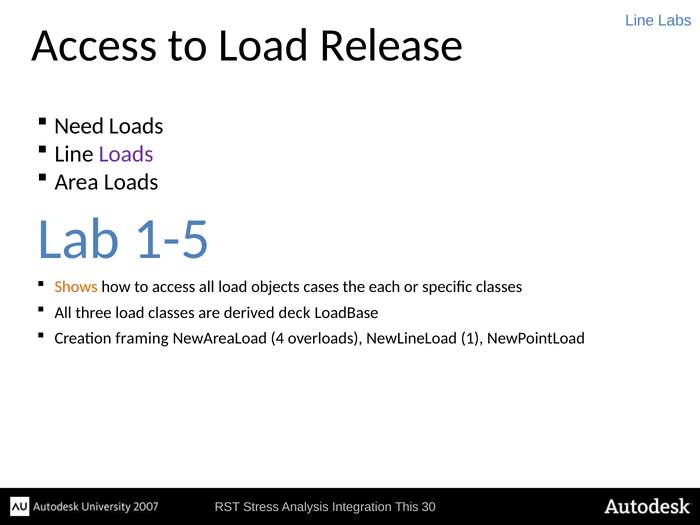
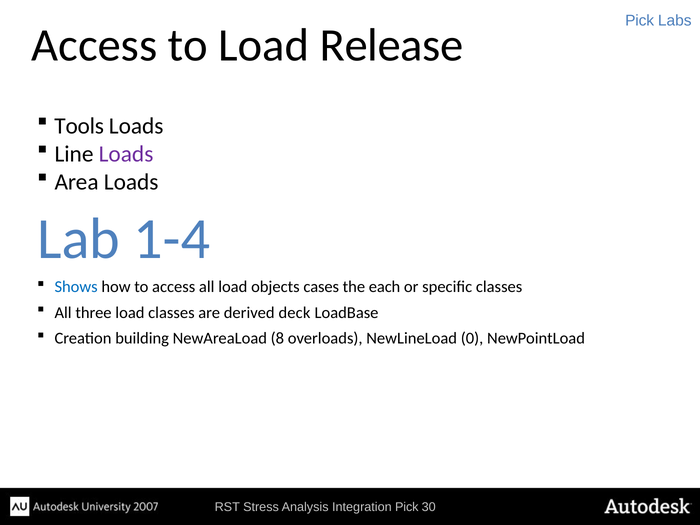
Line at (640, 21): Line -> Pick
Need: Need -> Tools
1-5: 1-5 -> 1-4
Shows colour: orange -> blue
framing: framing -> building
4: 4 -> 8
1: 1 -> 0
This at (407, 507): This -> Pick
